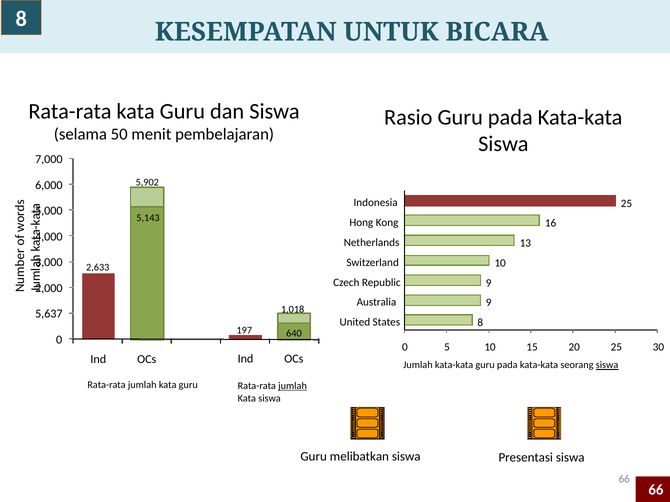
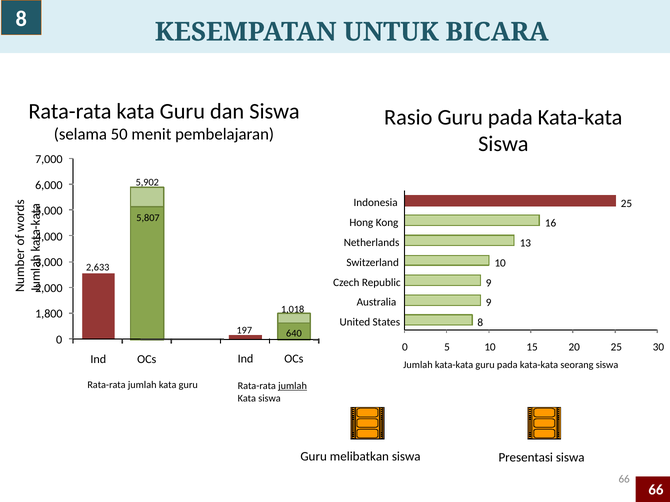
5,143: 5,143 -> 5,807
5,637: 5,637 -> 1,800
siswa at (607, 365) underline: present -> none
